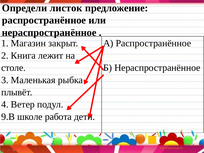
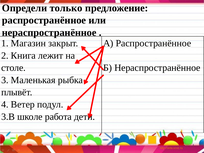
листок: листок -> только
9.В: 9.В -> 3.В
